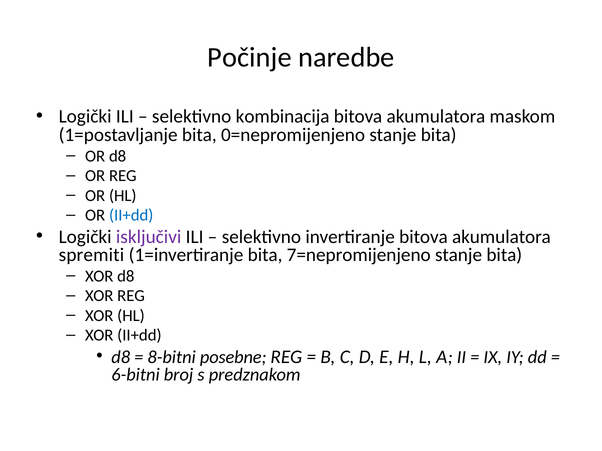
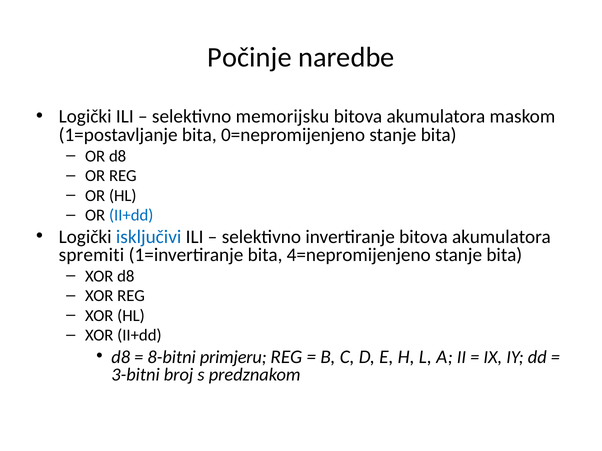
kombinacija: kombinacija -> memorijsku
isključivi colour: purple -> blue
7=nepromijenjeno: 7=nepromijenjeno -> 4=nepromijenjeno
posebne: posebne -> primjeru
6-bitni: 6-bitni -> 3-bitni
